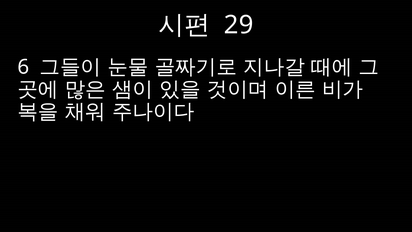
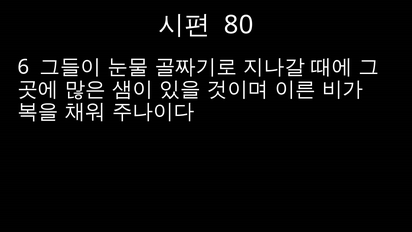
29: 29 -> 80
